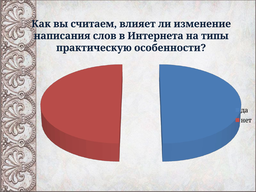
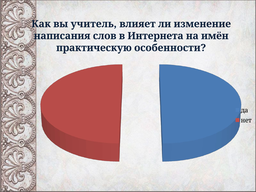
считаем: считаем -> учитель
типы: типы -> имён
